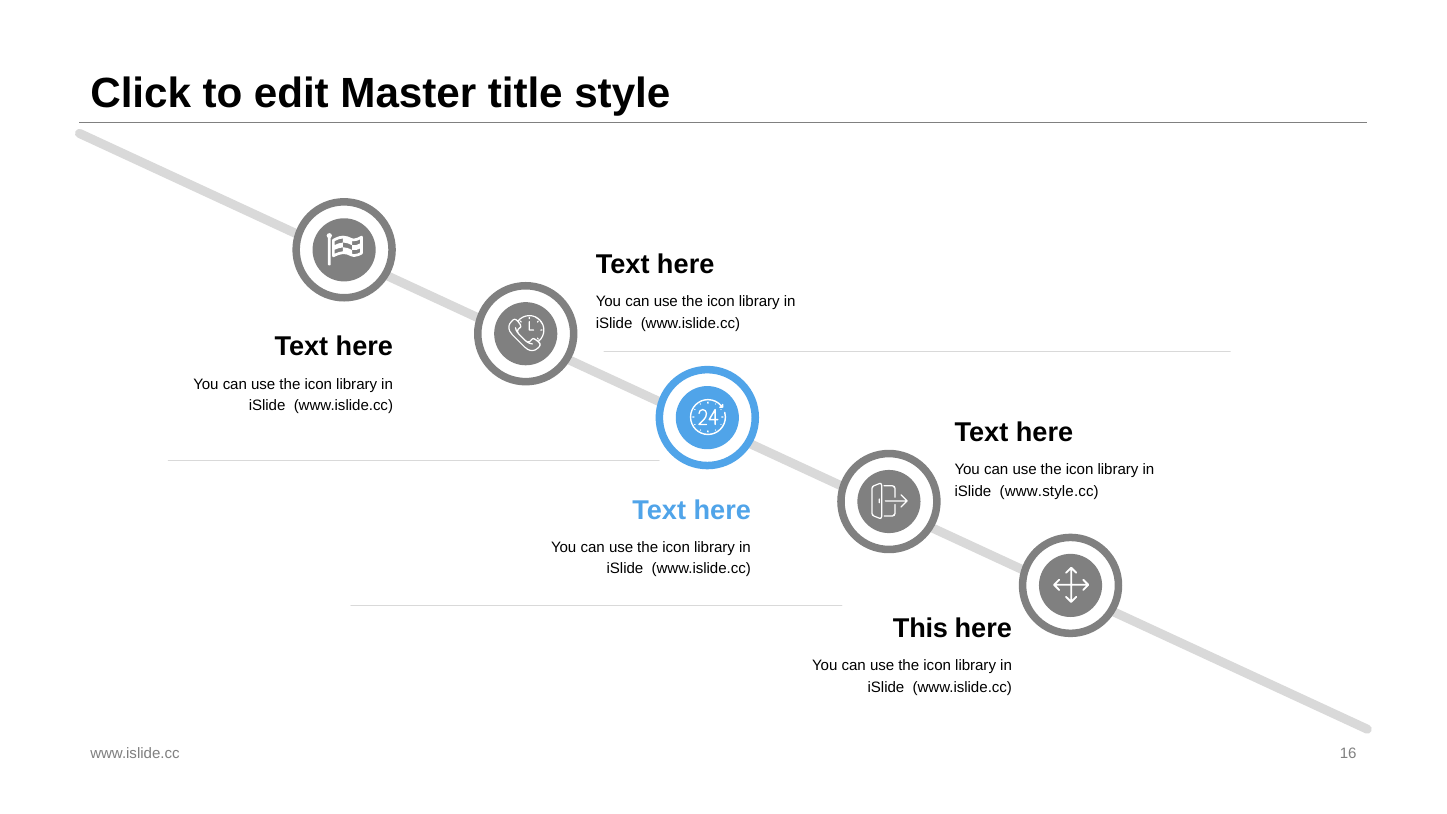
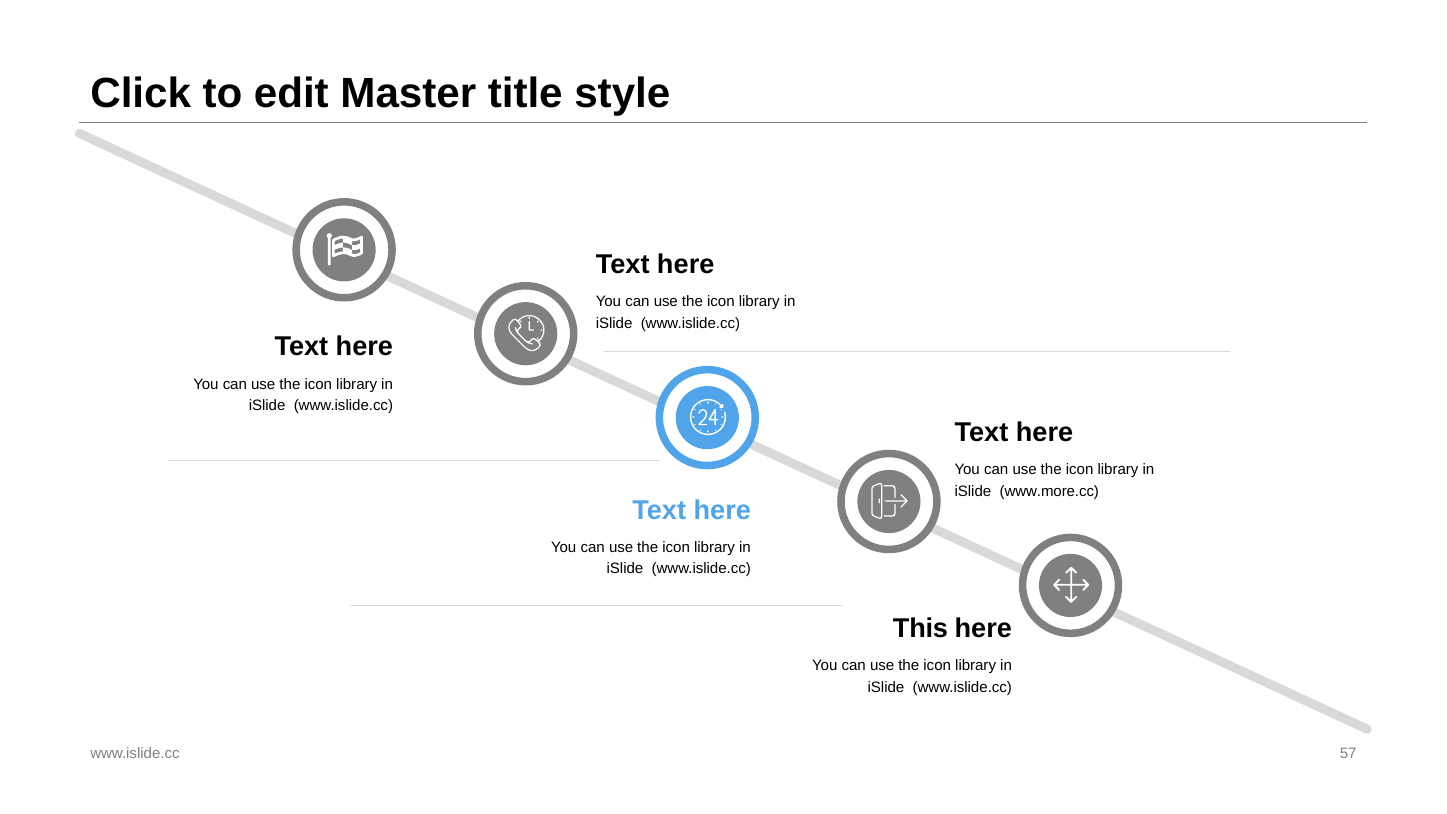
www.style.cc: www.style.cc -> www.more.cc
16: 16 -> 57
